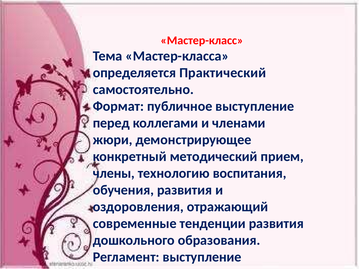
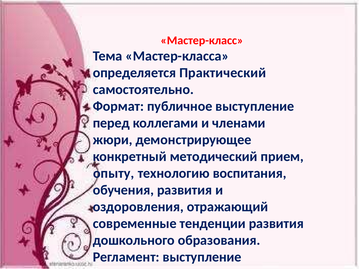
члены: члены -> опыту
